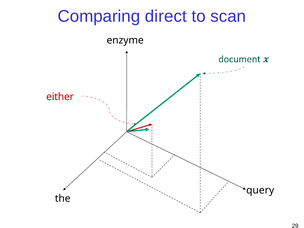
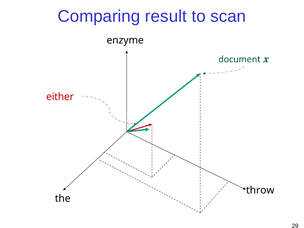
direct: direct -> result
query: query -> throw
